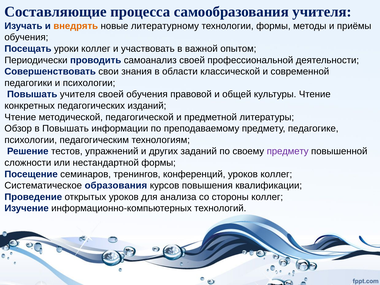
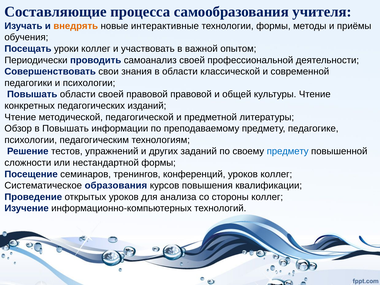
литературному: литературному -> интерактивные
Повышать учителя: учителя -> области
своей обучения: обучения -> правовой
предмету at (288, 151) colour: purple -> blue
